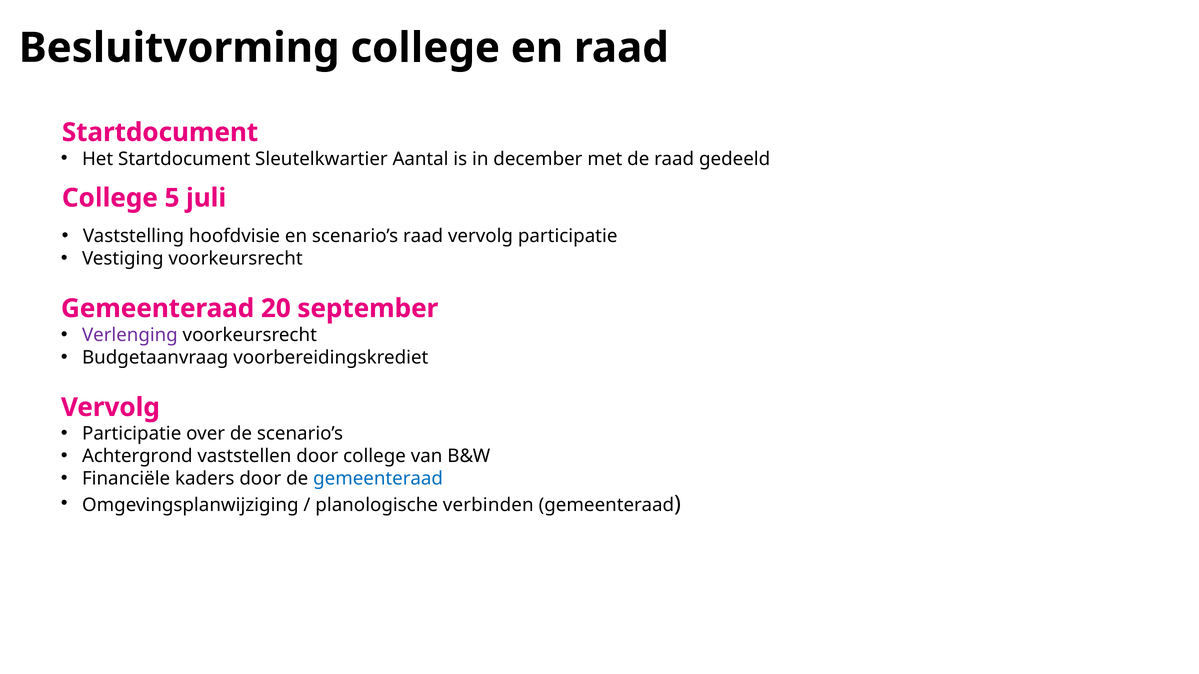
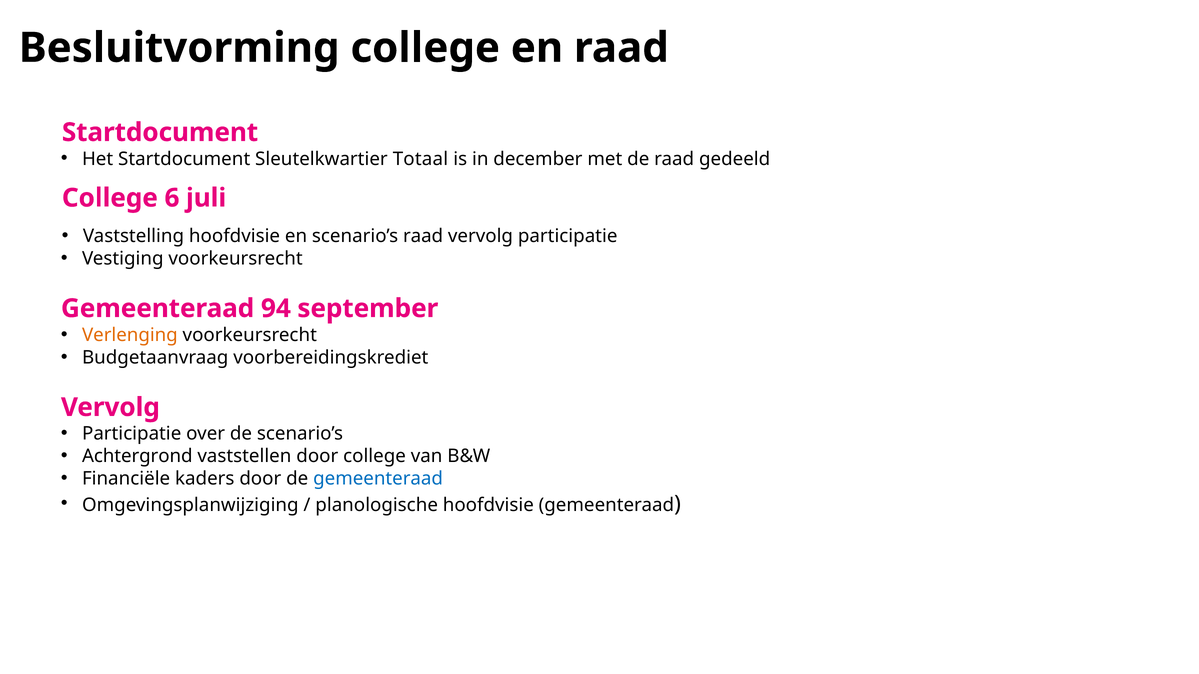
Aantal: Aantal -> Totaal
5: 5 -> 6
20: 20 -> 94
Verlenging colour: purple -> orange
planologische verbinden: verbinden -> hoofdvisie
